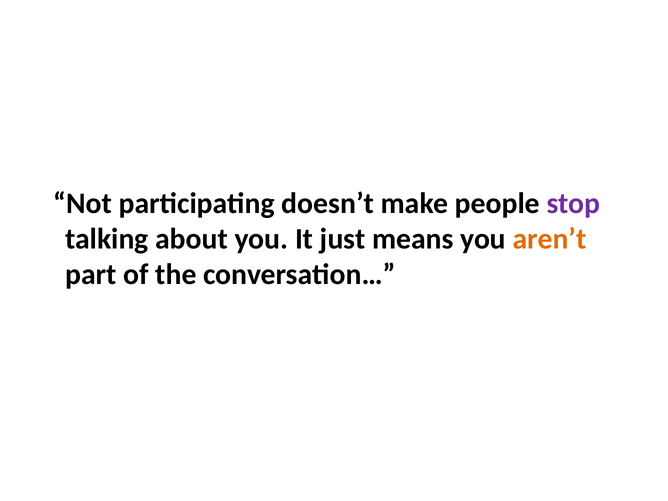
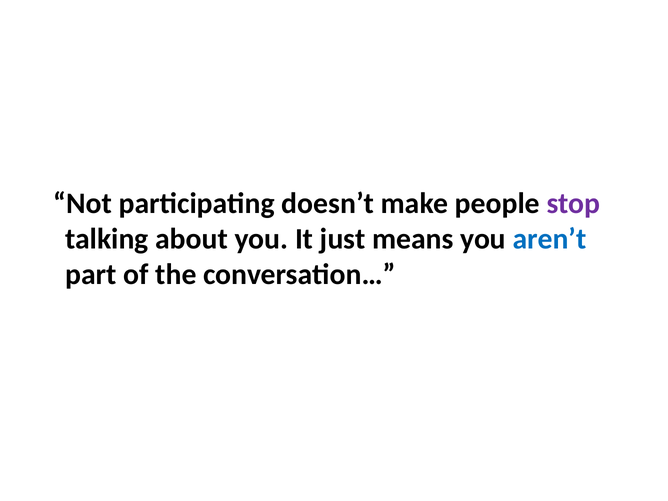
aren’t colour: orange -> blue
